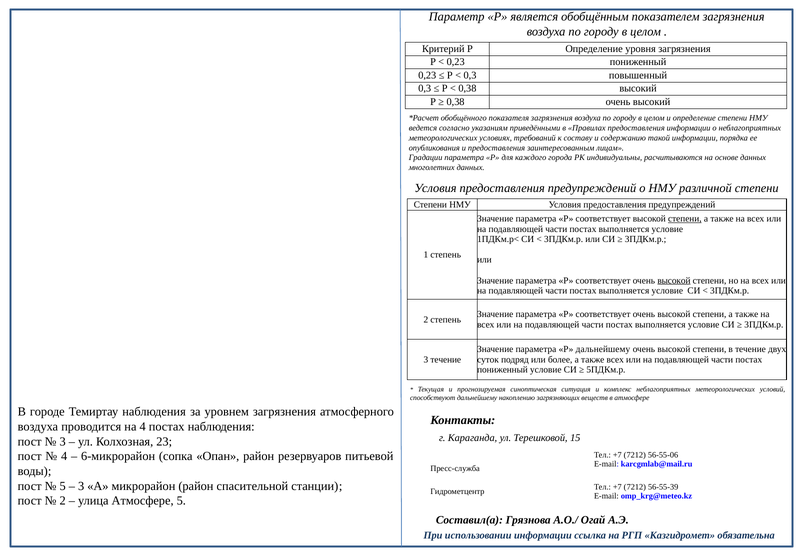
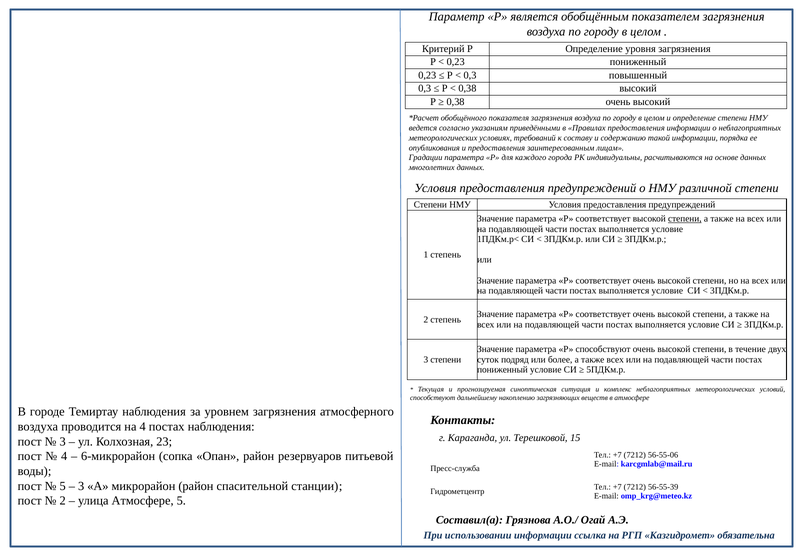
высокой at (674, 280) underline: present -> none
Р дальнейшему: дальнейшему -> способствуют
3 течение: течение -> степени
